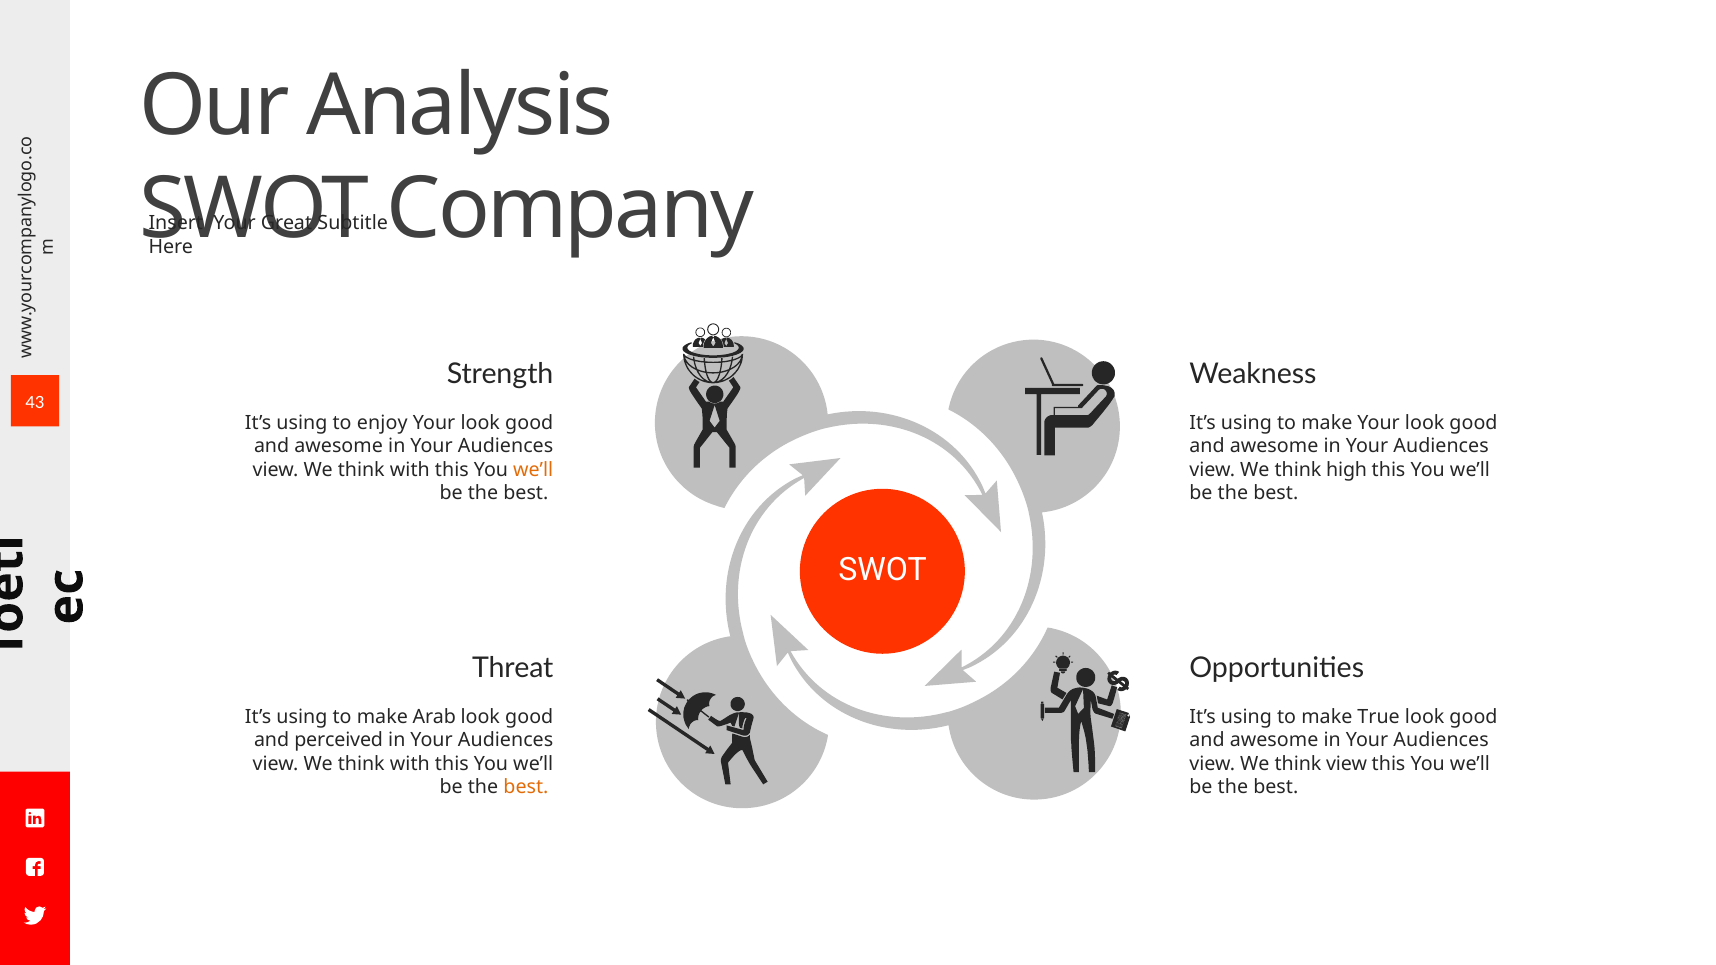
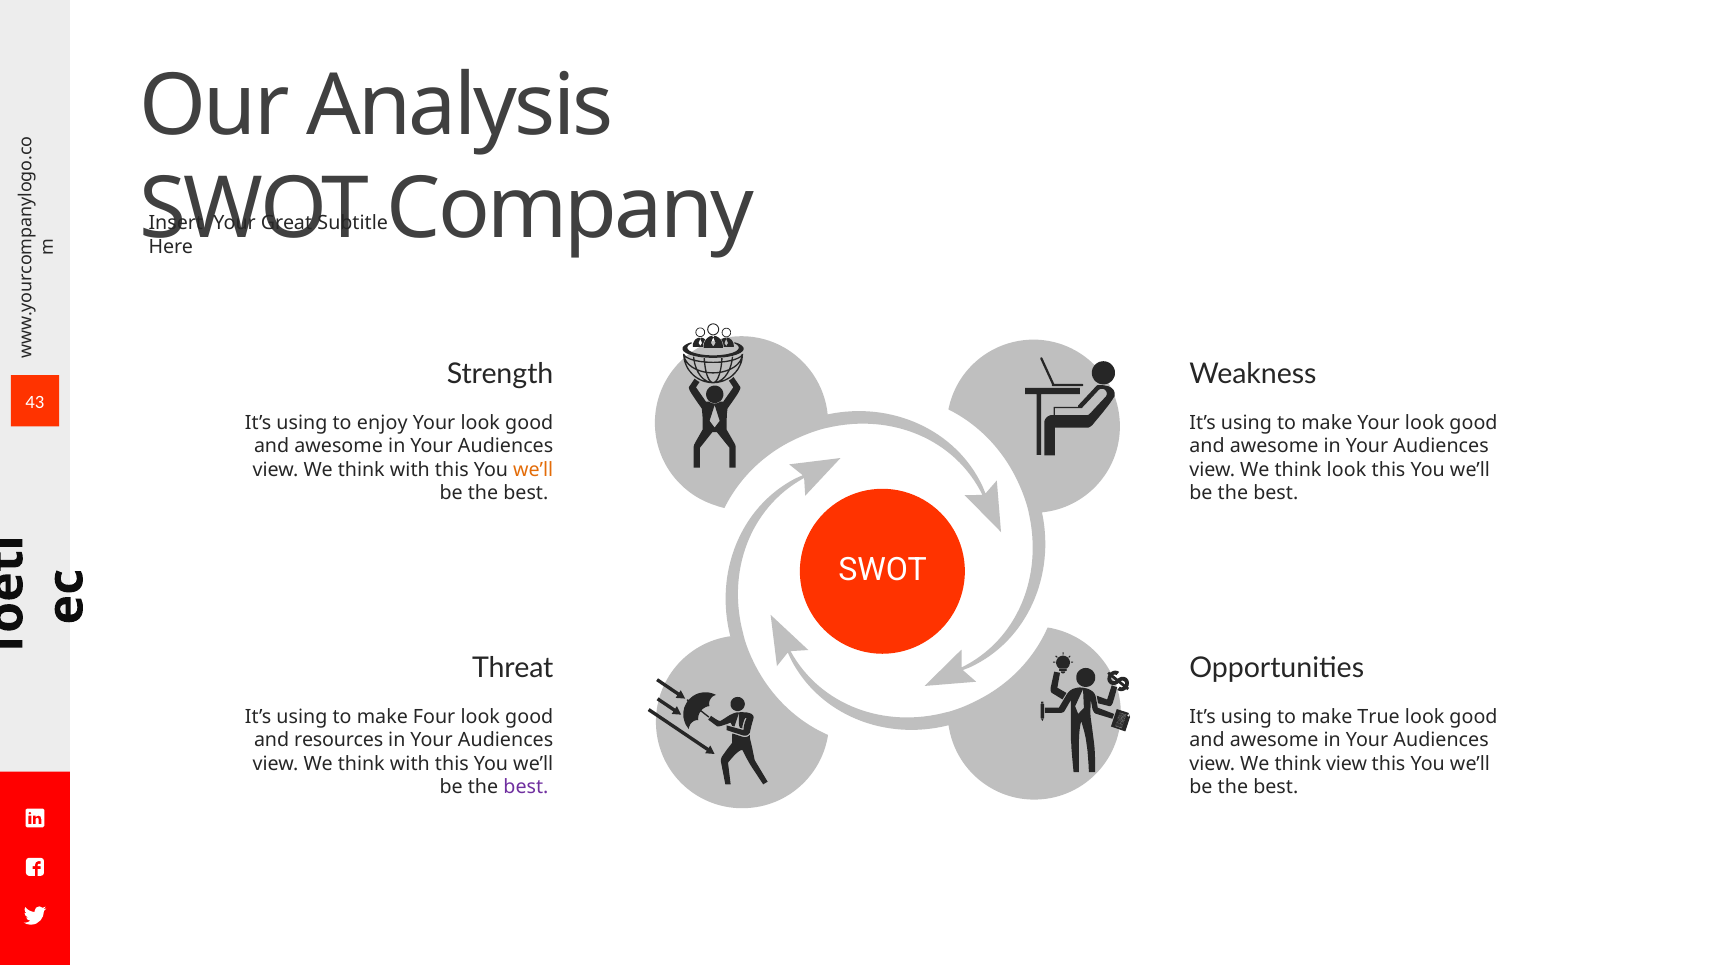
think high: high -> look
Arab: Arab -> Four
perceived: perceived -> resources
best at (526, 788) colour: orange -> purple
